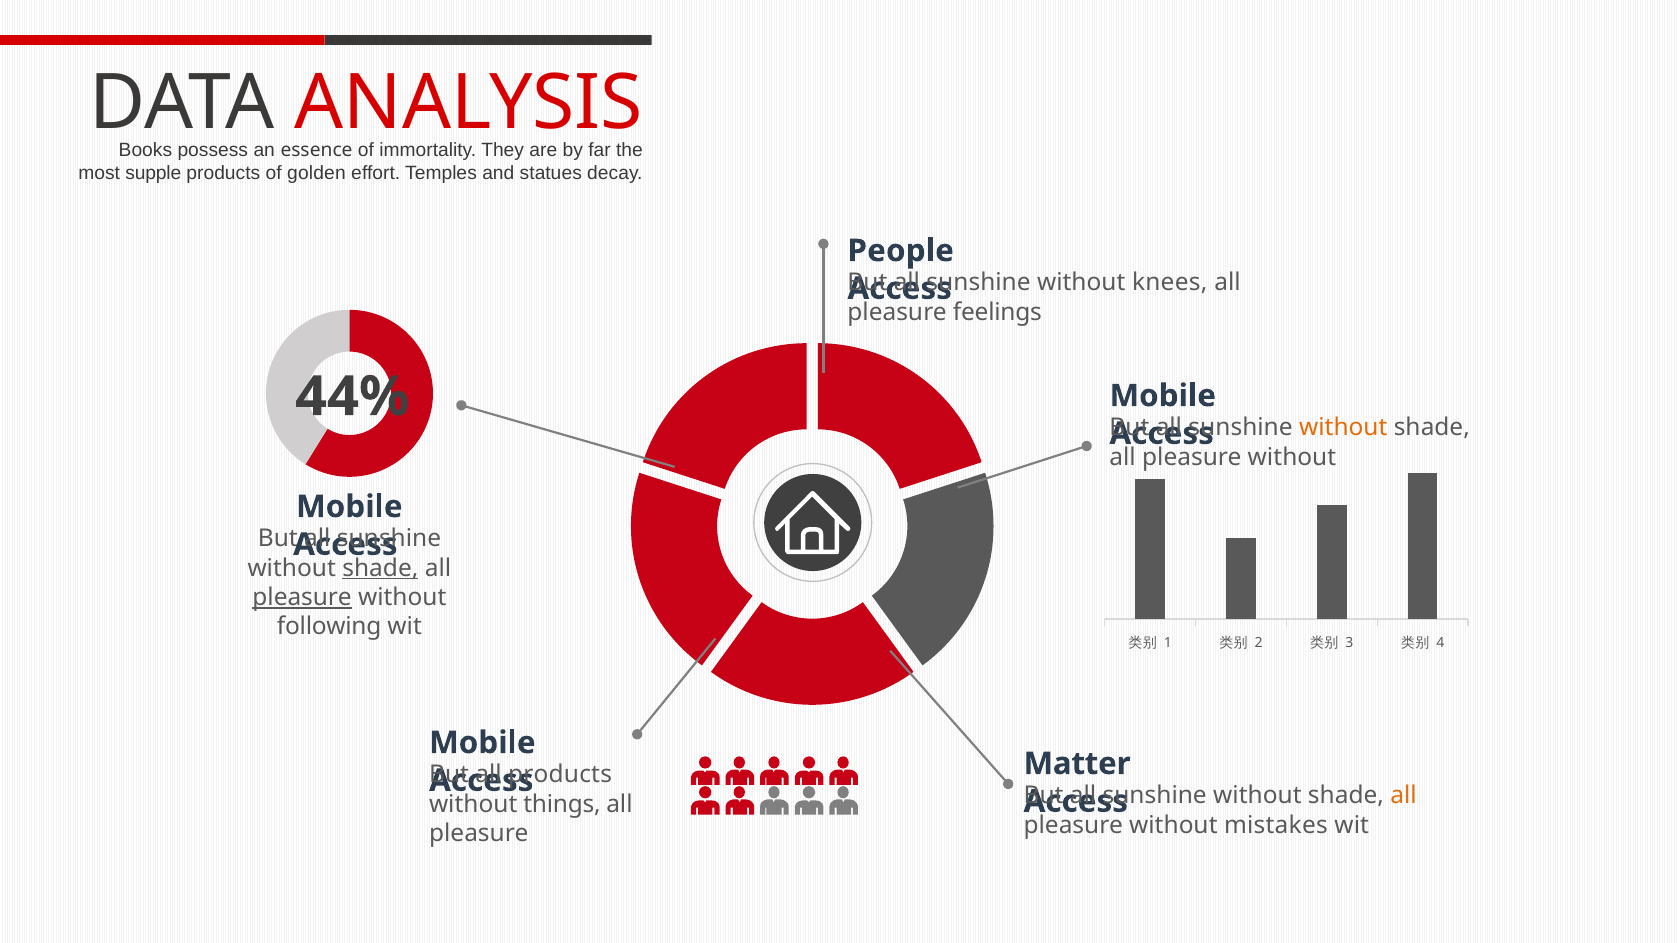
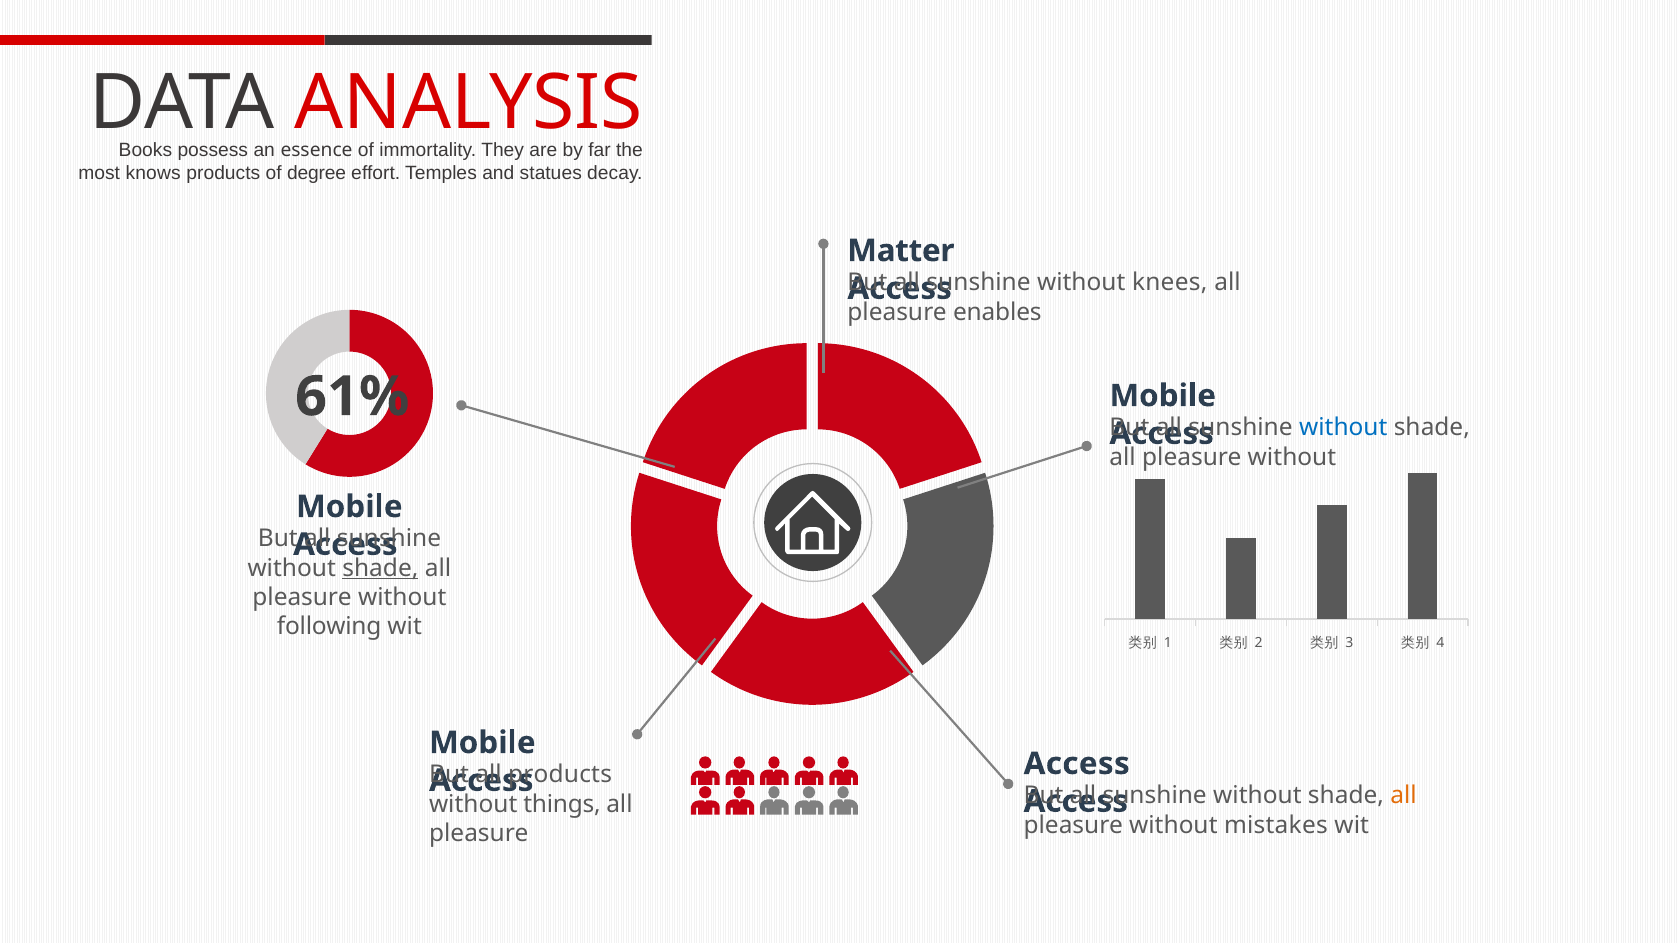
supple: supple -> knows
golden: golden -> degree
People: People -> Matter
feelings: feelings -> enables
44%: 44% -> 61%
without at (1343, 428) colour: orange -> blue
pleasure at (302, 598) underline: present -> none
Matter at (1077, 764): Matter -> Access
